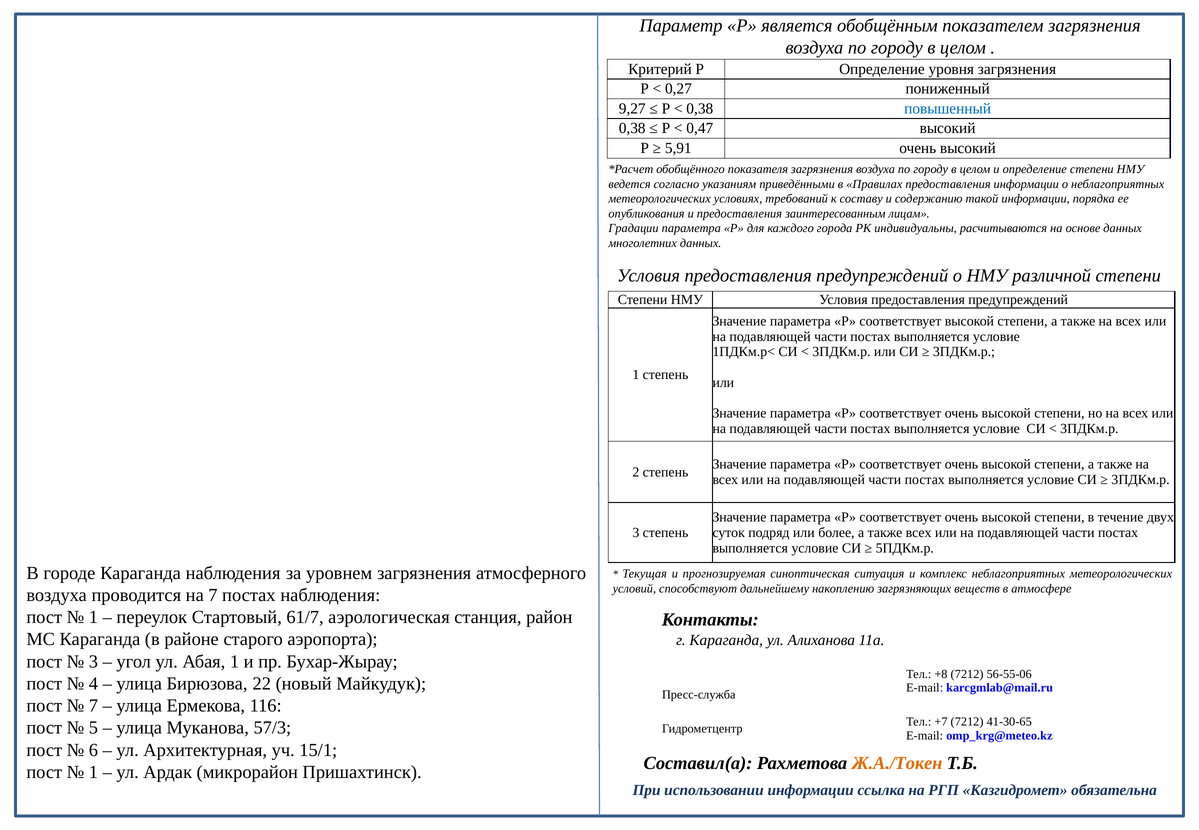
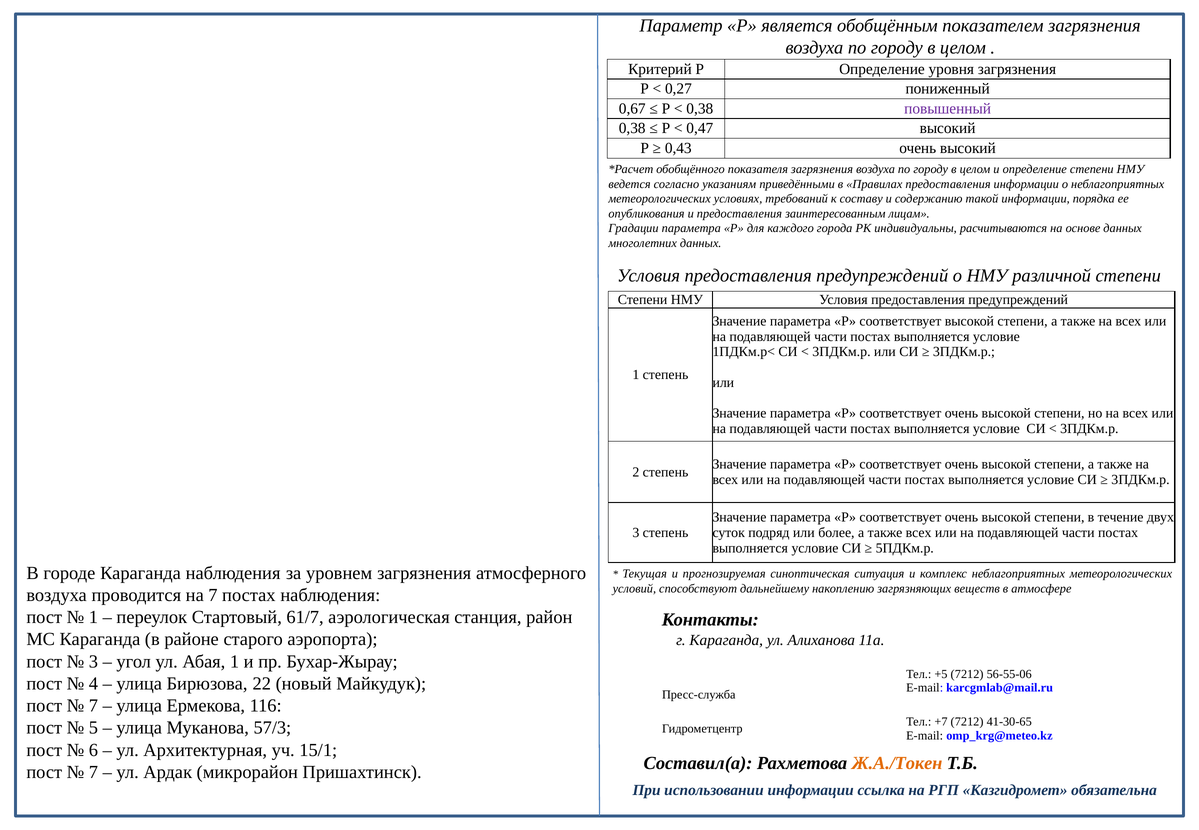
9,27: 9,27 -> 0,67
повышенный colour: blue -> purple
5,91: 5,91 -> 0,43
+8: +8 -> +5
1 at (93, 772): 1 -> 7
